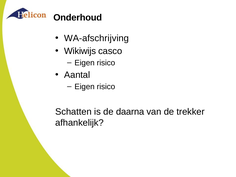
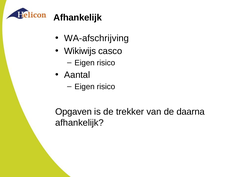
Onderhoud at (78, 18): Onderhoud -> Afhankelijk
Schatten: Schatten -> Opgaven
daarna: daarna -> trekker
trekker: trekker -> daarna
